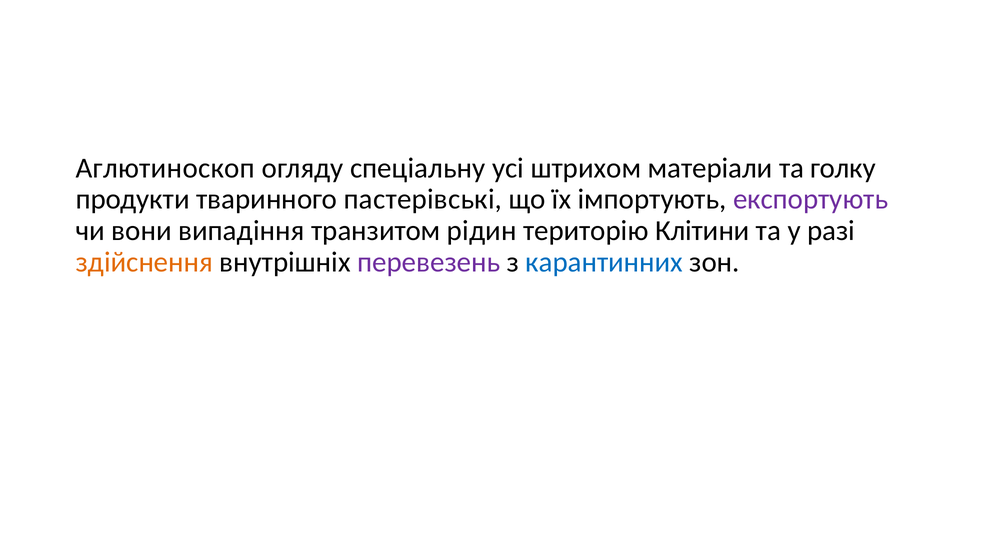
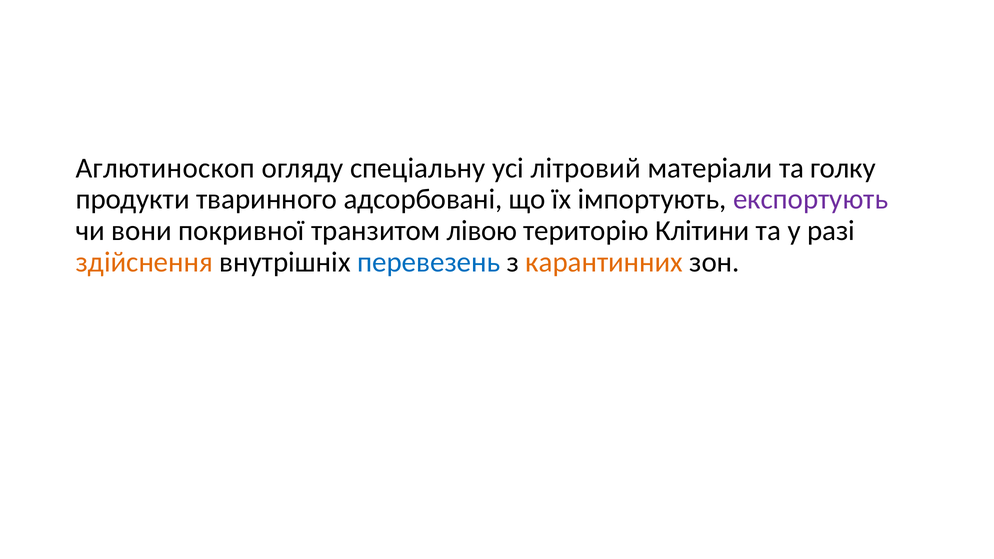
штрихом: штрихом -> літровий
пастерівські: пастерівські -> адсорбовані
випадіння: випадіння -> покривної
рідин: рідин -> лівою
перевезень colour: purple -> blue
карантинних colour: blue -> orange
